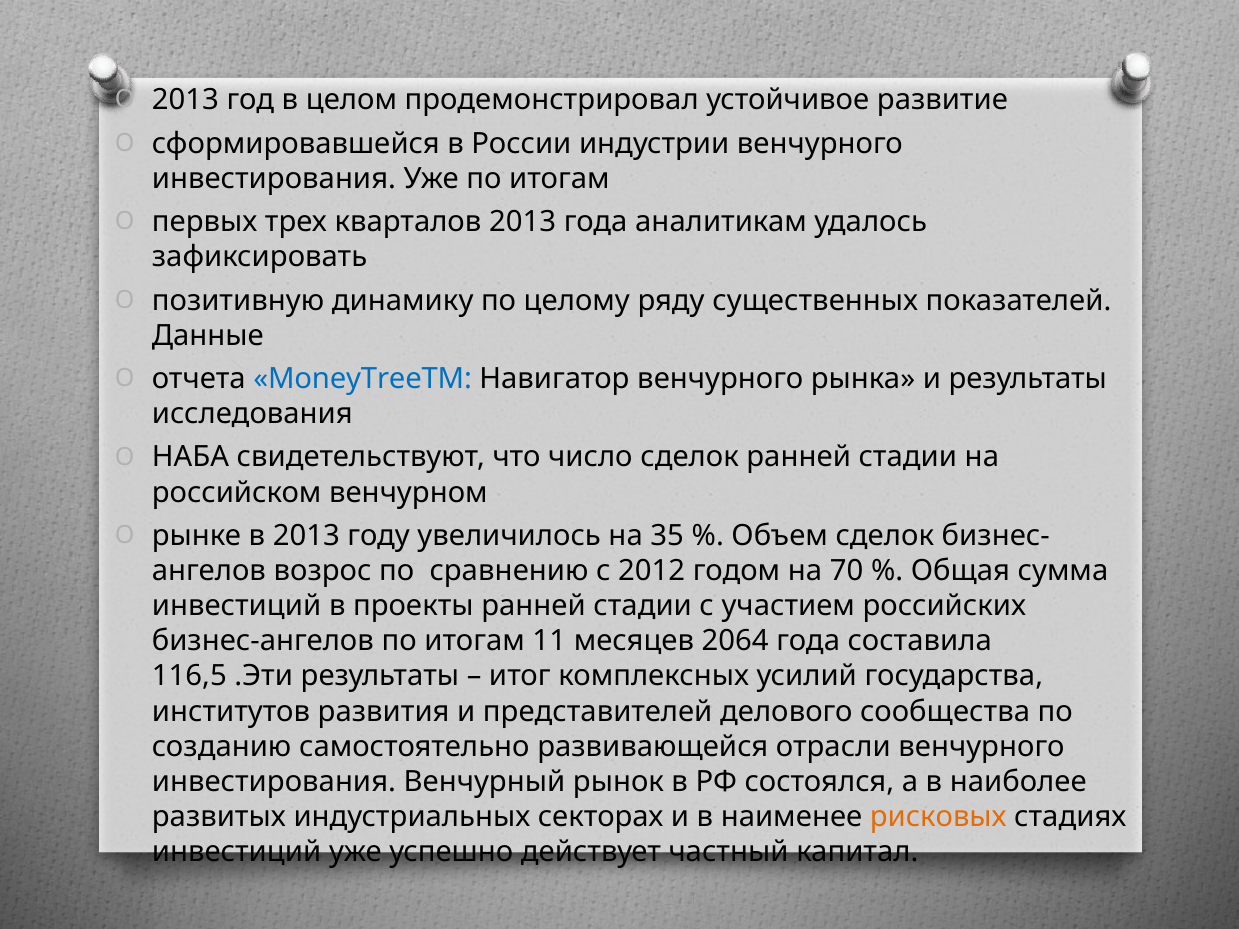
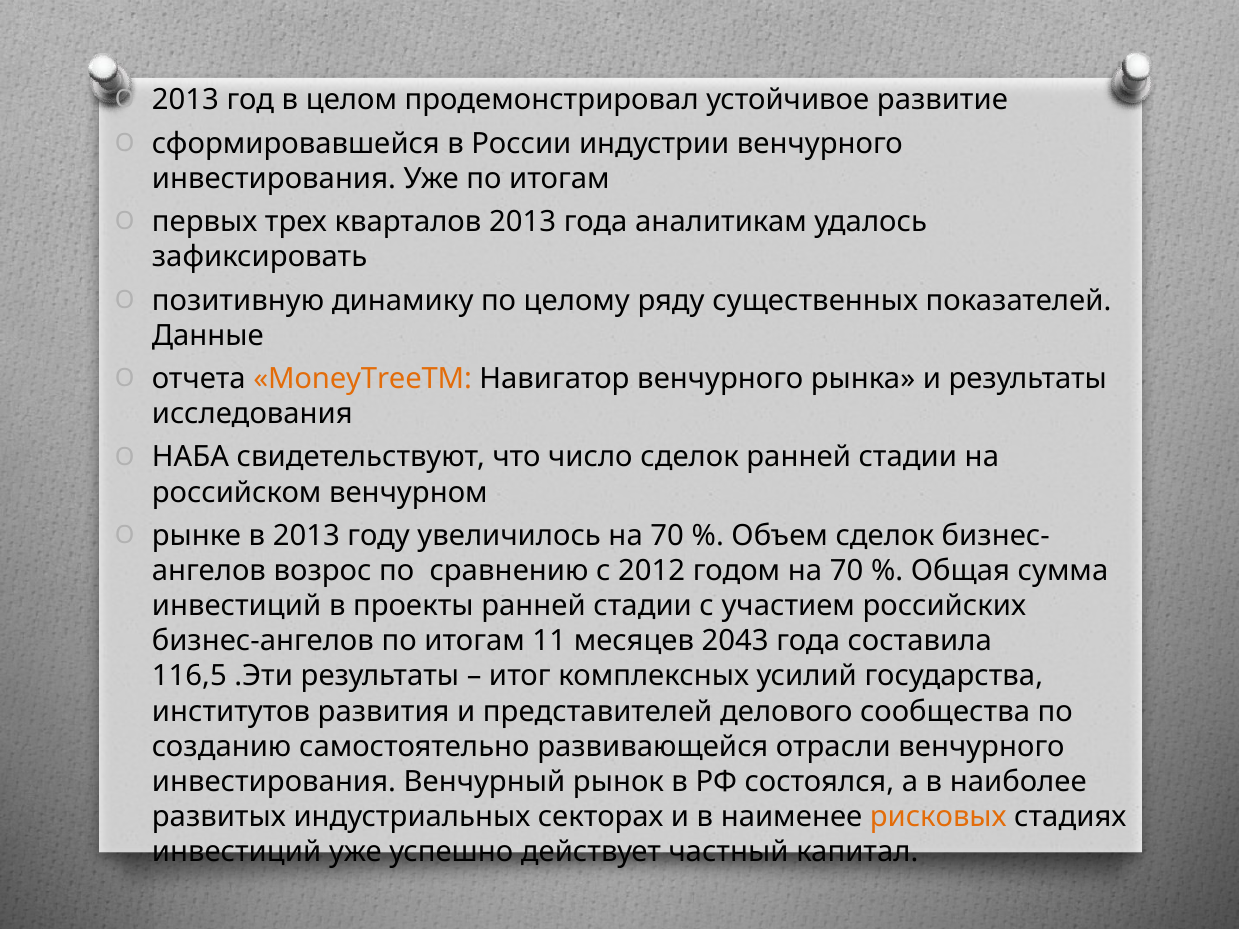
MoneyTreeTM colour: blue -> orange
увеличилось на 35: 35 -> 70
2064: 2064 -> 2043
